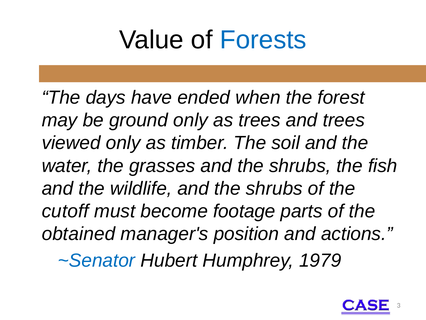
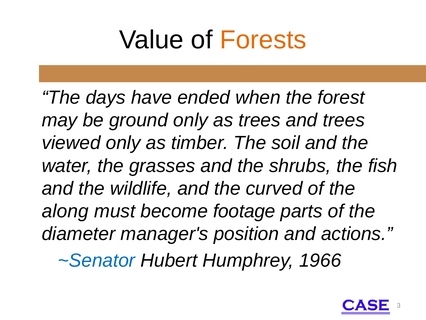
Forests colour: blue -> orange
wildlife and the shrubs: shrubs -> curved
cutoff: cutoff -> along
obtained: obtained -> diameter
1979: 1979 -> 1966
